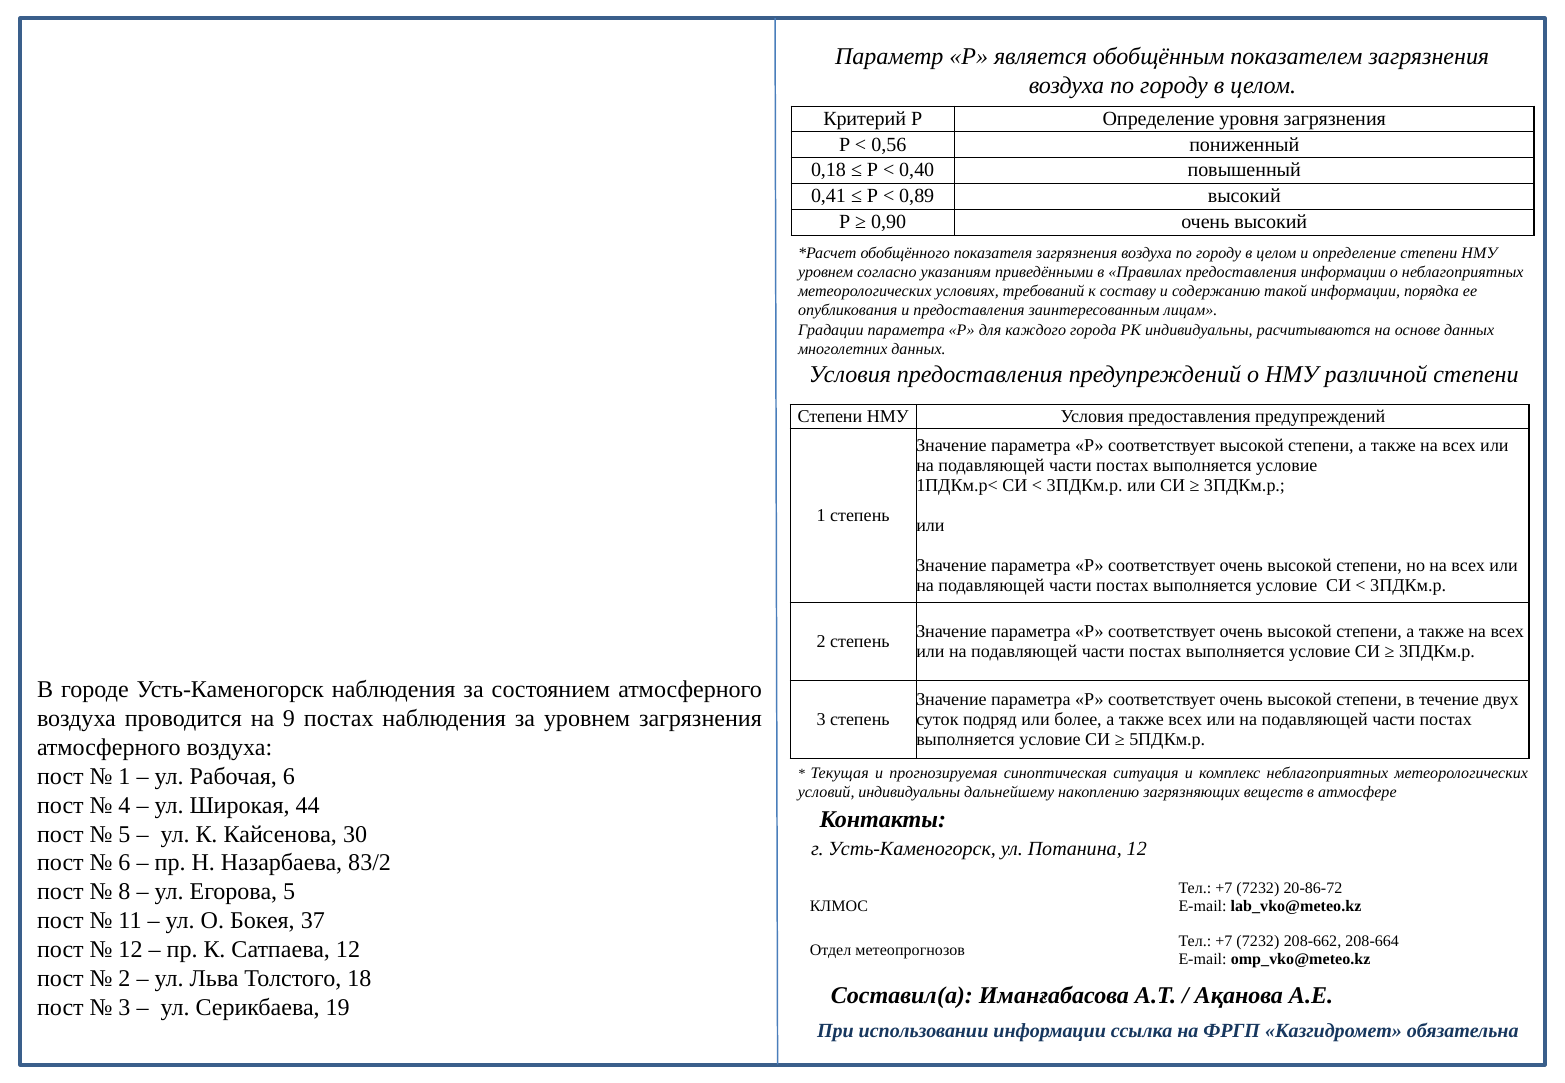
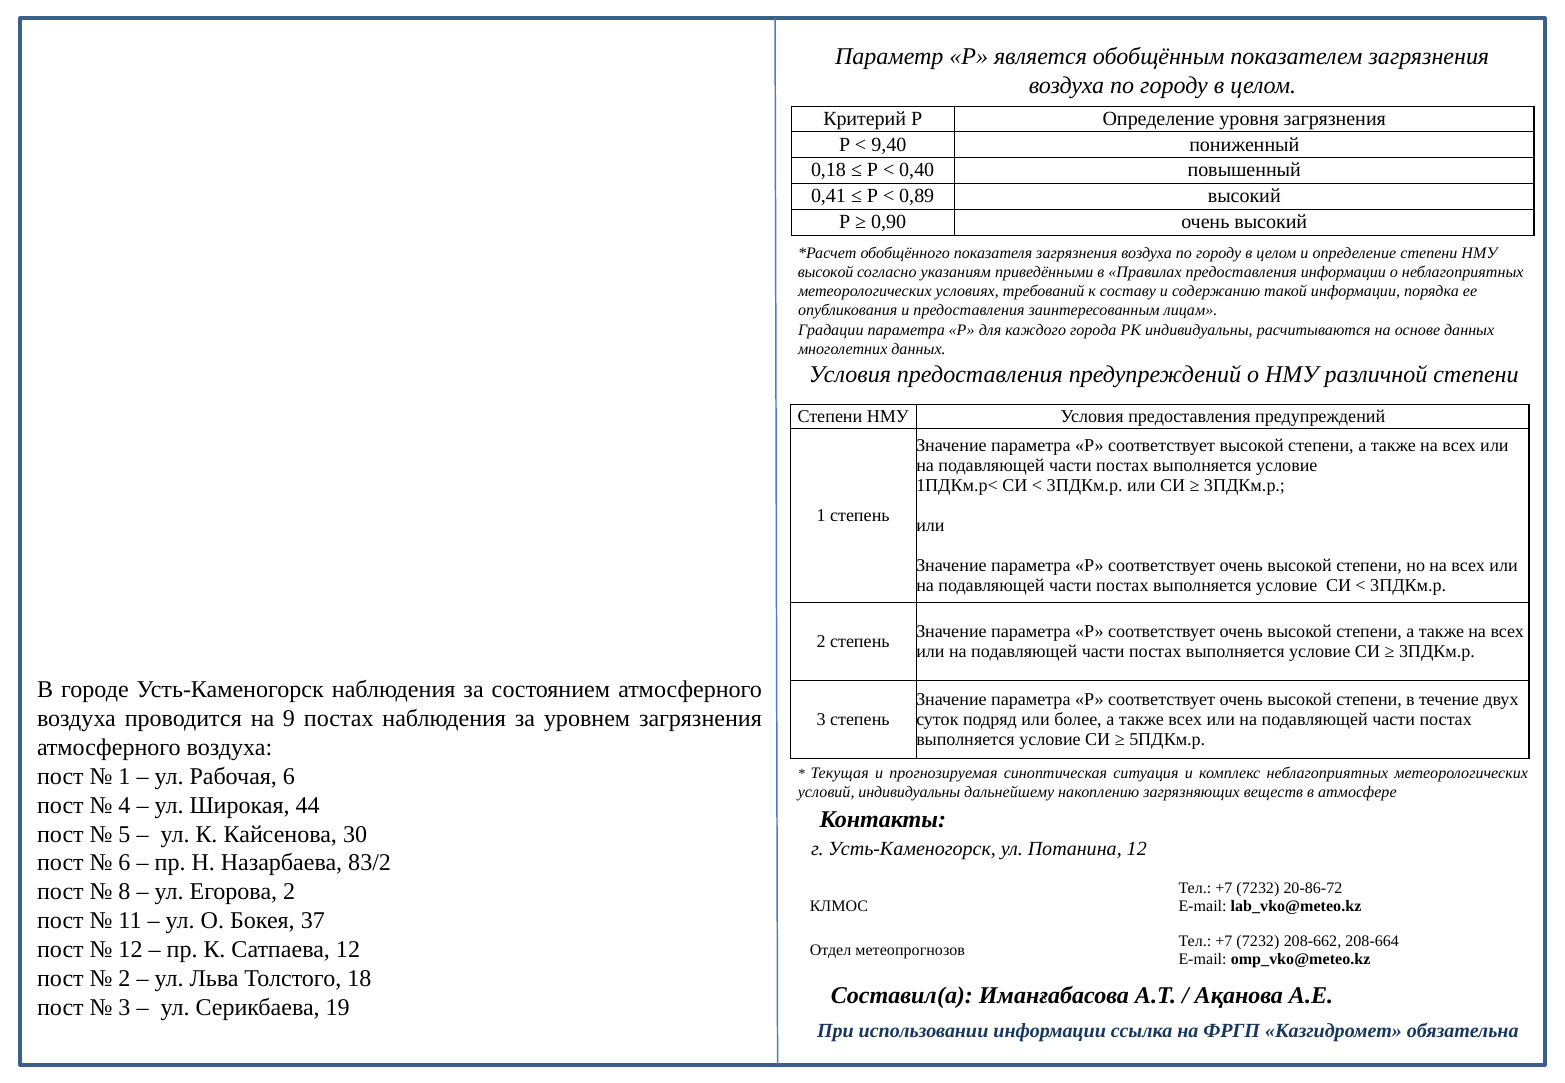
0,56: 0,56 -> 9,40
уровнем at (826, 272): уровнем -> высокой
Егорова 5: 5 -> 2
